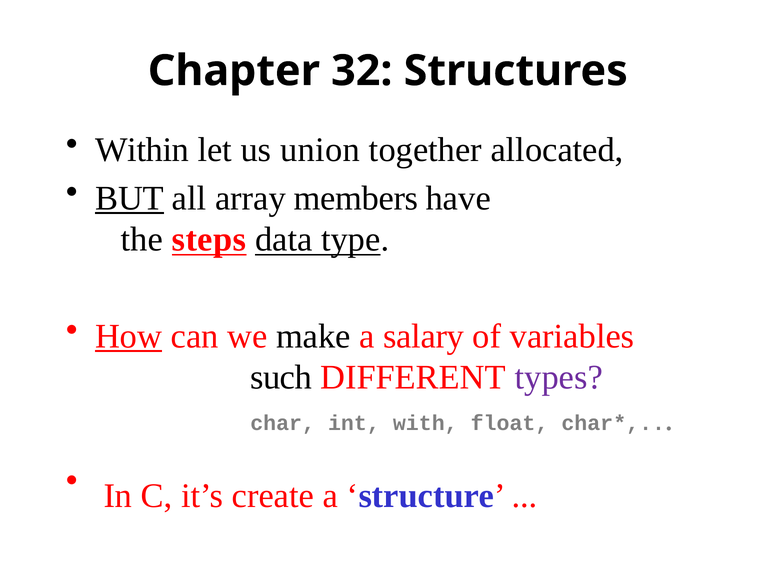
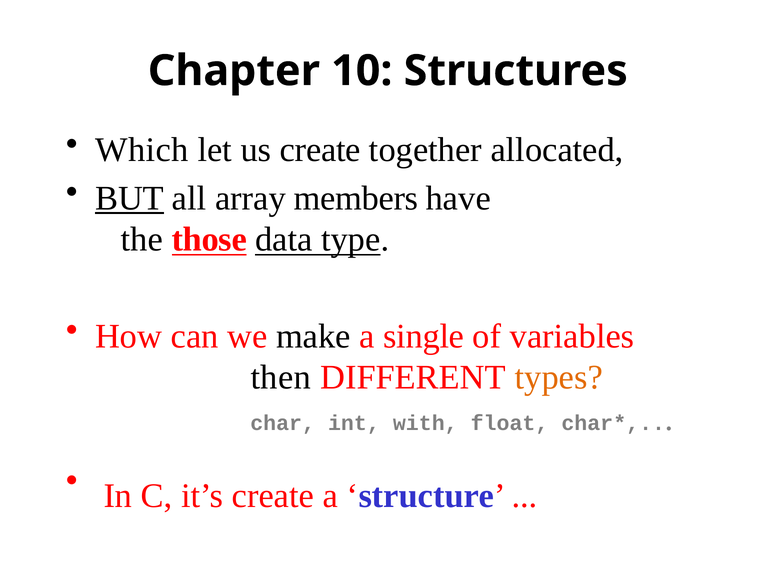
32: 32 -> 10
Within: Within -> Which
us union: union -> create
steps: steps -> those
How underline: present -> none
salary: salary -> single
such: such -> then
types colour: purple -> orange
